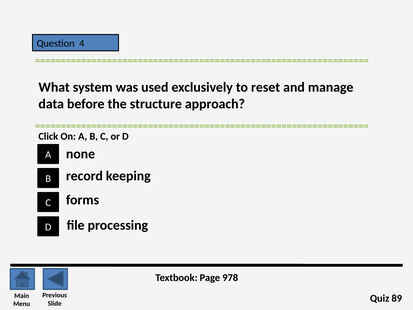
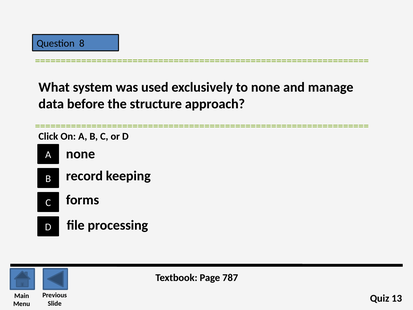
4: 4 -> 8
to reset: reset -> none
978: 978 -> 787
89: 89 -> 13
